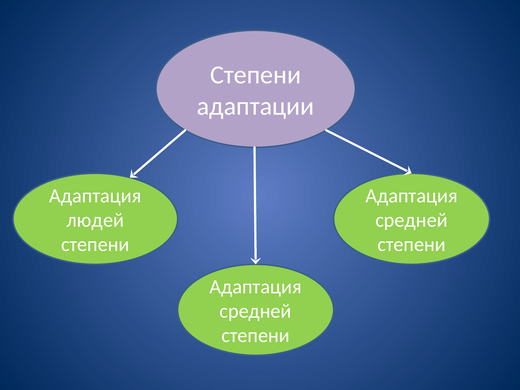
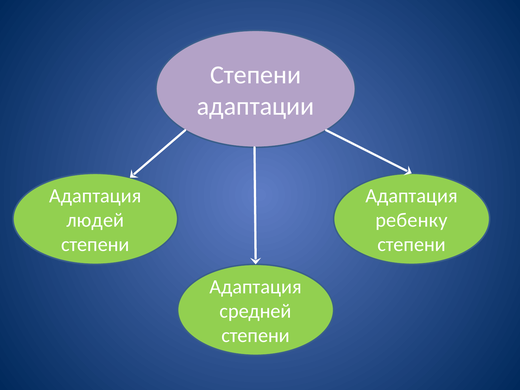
средней at (412, 220): средней -> ребенку
